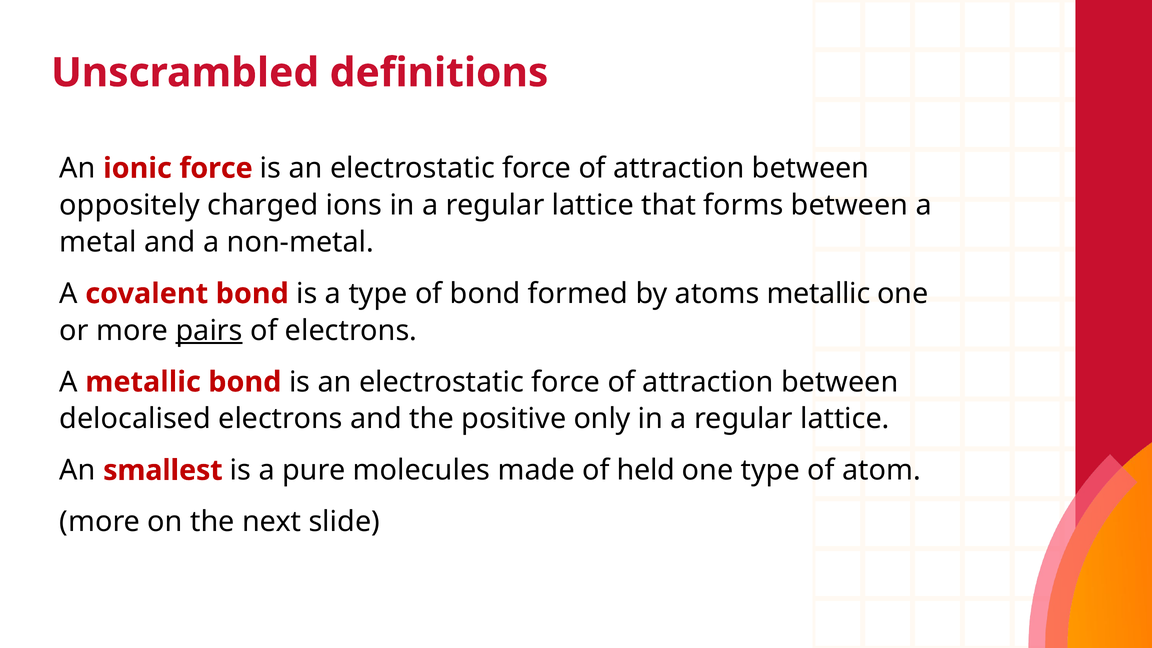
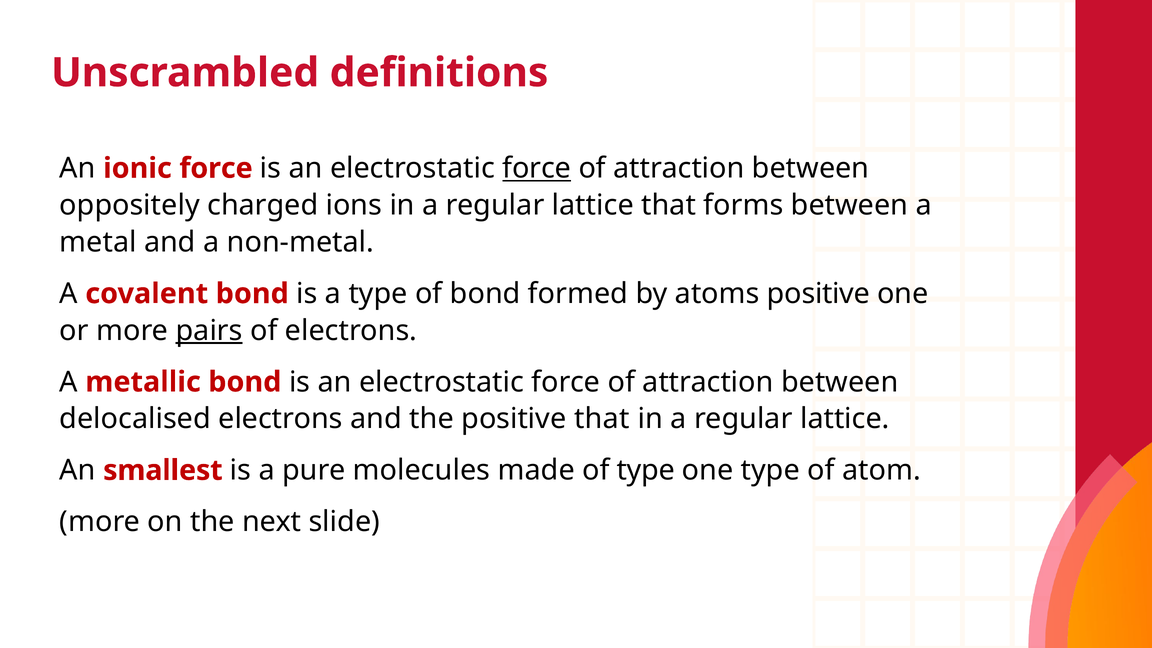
force at (537, 168) underline: none -> present
atoms metallic: metallic -> positive
positive only: only -> that
of held: held -> type
